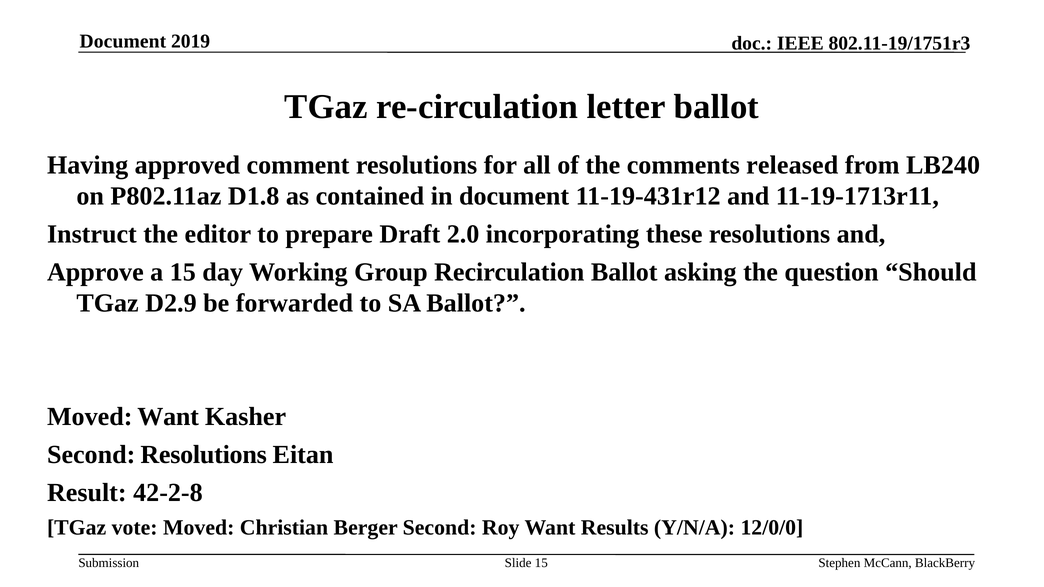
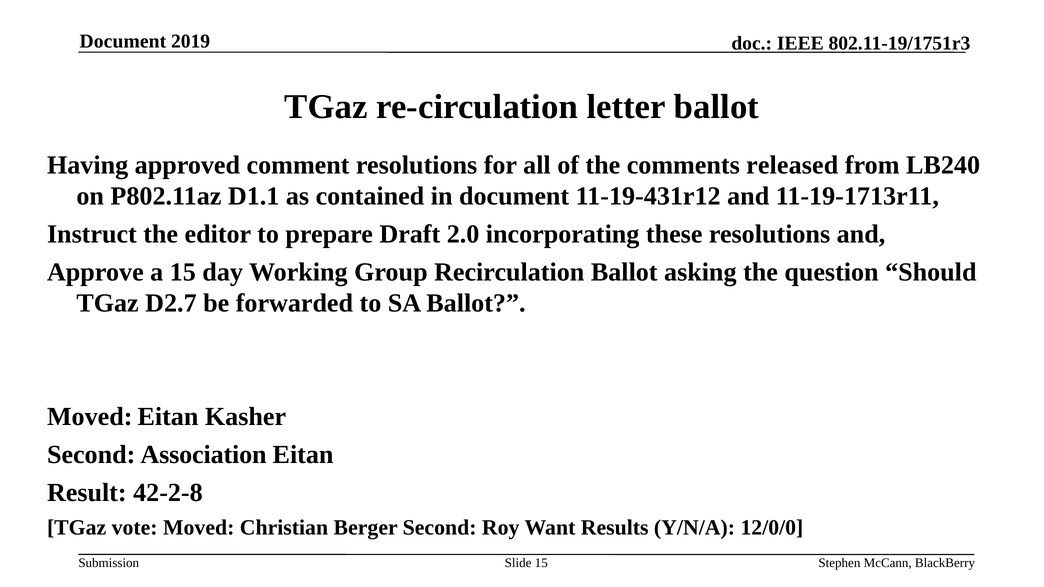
D1.8: D1.8 -> D1.1
D2.9: D2.9 -> D2.7
Moved Want: Want -> Eitan
Second Resolutions: Resolutions -> Association
